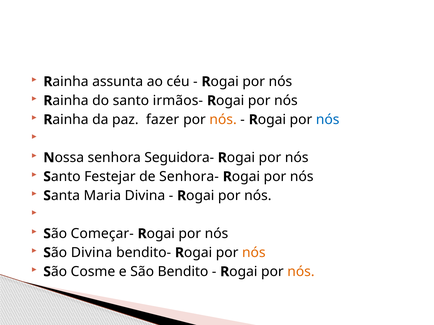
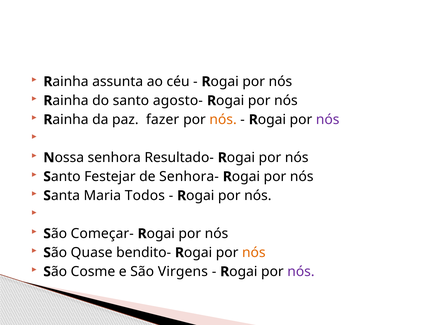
irmãos-: irmãos- -> agosto-
nós at (328, 120) colour: blue -> purple
Seguidora-: Seguidora- -> Resultado-
Maria Divina: Divina -> Todos
Divina at (92, 253): Divina -> Quase
Bendito: Bendito -> Virgens
nós at (301, 272) colour: orange -> purple
